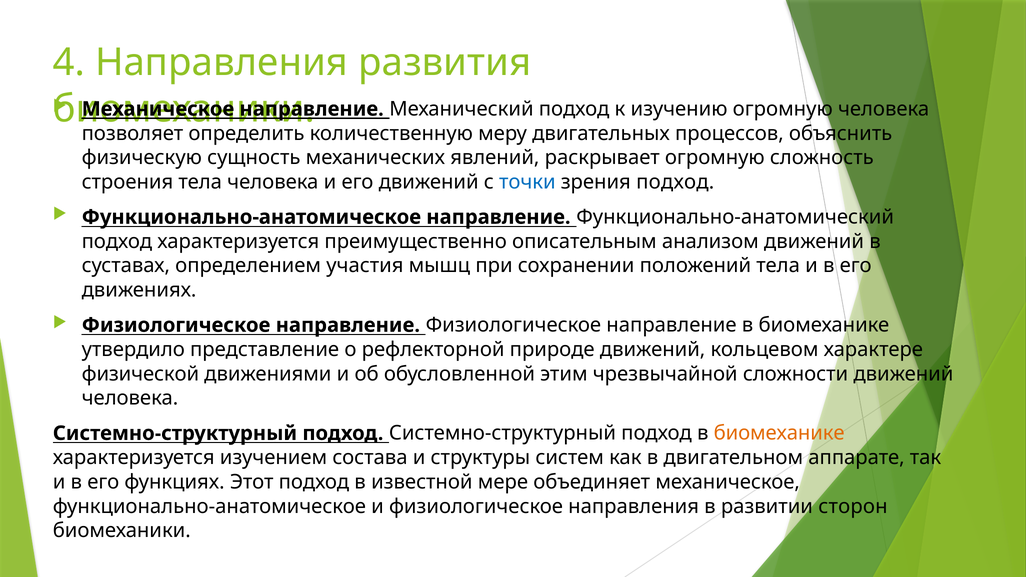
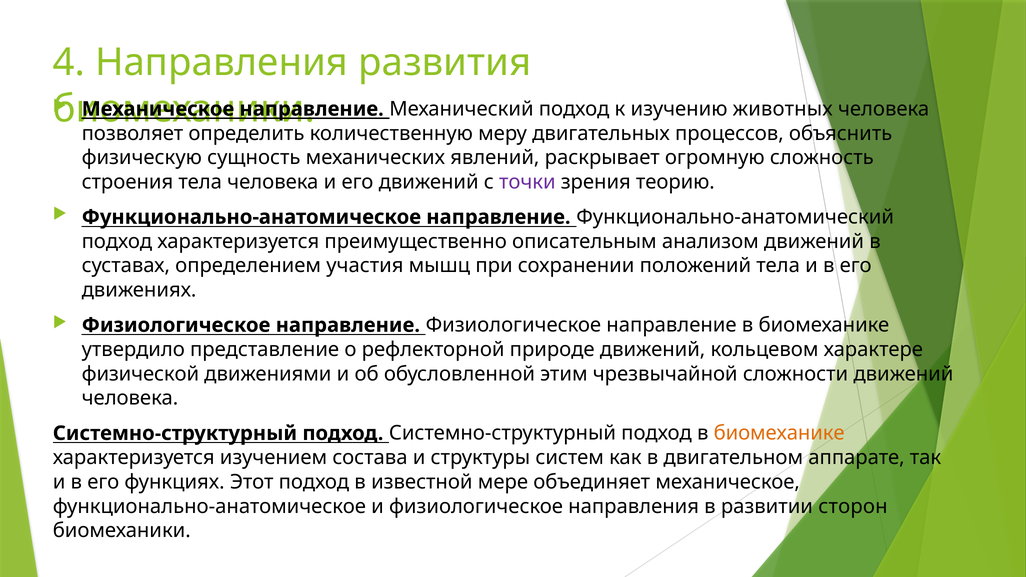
изучению огромную: огромную -> животных
точки colour: blue -> purple
зрения подход: подход -> теорию
